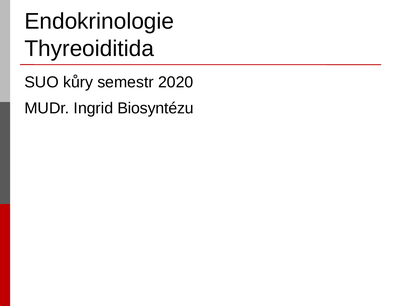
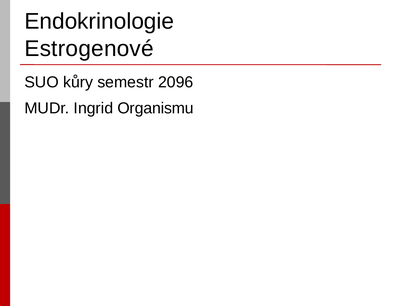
Thyreoiditida: Thyreoiditida -> Estrogenové
2020: 2020 -> 2096
Biosyntézu: Biosyntézu -> Organismu
